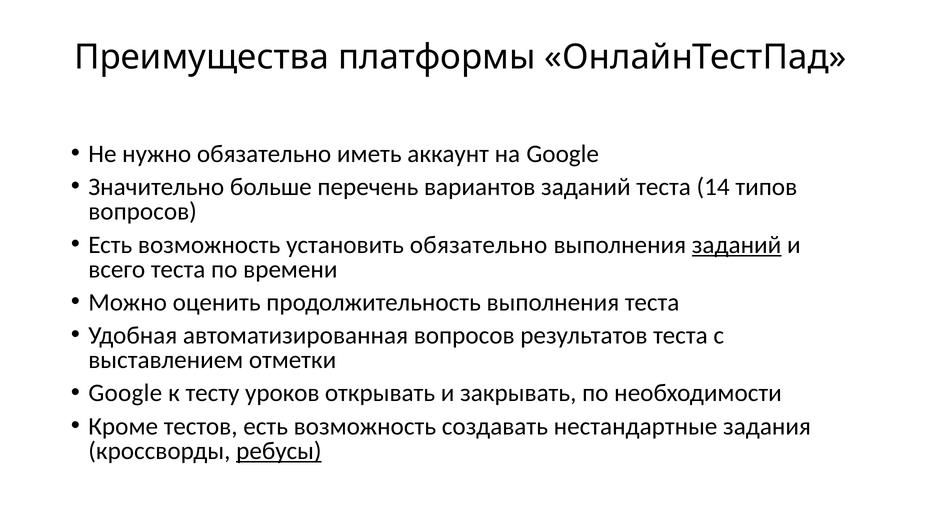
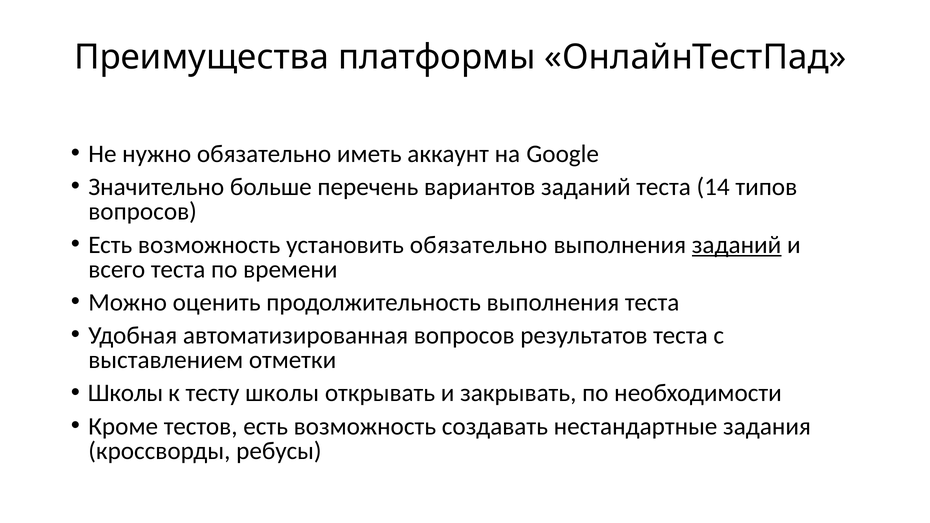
Google at (125, 393): Google -> Школы
тесту уроков: уроков -> школы
ребусы underline: present -> none
